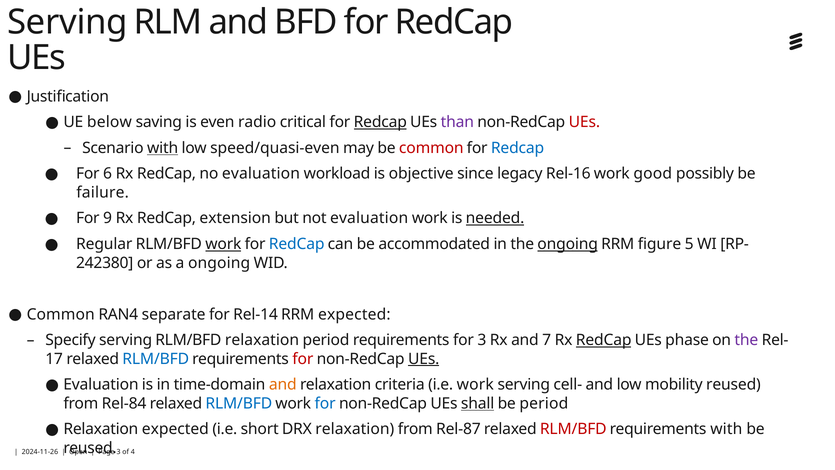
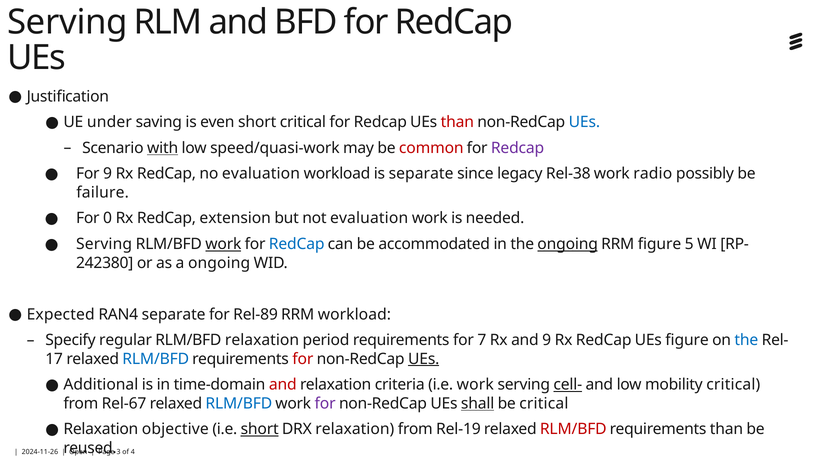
below: below -> under
even radio: radio -> short
Redcap at (380, 122) underline: present -> none
than at (457, 122) colour: purple -> red
UEs at (584, 122) colour: red -> blue
speed/quasi-even: speed/quasi-even -> speed/quasi-work
Redcap at (518, 148) colour: blue -> purple
For 6: 6 -> 9
is objective: objective -> separate
Rel-16: Rel-16 -> Rel-38
good: good -> radio
9: 9 -> 0
needed underline: present -> none
Regular at (104, 244): Regular -> Serving
Common at (61, 314): Common -> Expected
Rel-14: Rel-14 -> Rel-89
RRM expected: expected -> workload
Specify serving: serving -> regular
for 3: 3 -> 7
and 7: 7 -> 9
RedCap at (604, 340) underline: present -> none
UEs phase: phase -> figure
the at (746, 340) colour: purple -> blue
Evaluation at (101, 384): Evaluation -> Additional
and at (283, 384) colour: orange -> red
cell- underline: none -> present
mobility reused: reused -> critical
Rel-84: Rel-84 -> Rel-67
for at (325, 403) colour: blue -> purple
be period: period -> critical
Relaxation expected: expected -> objective
short at (260, 429) underline: none -> present
Rel-87: Rel-87 -> Rel-19
requirements with: with -> than
